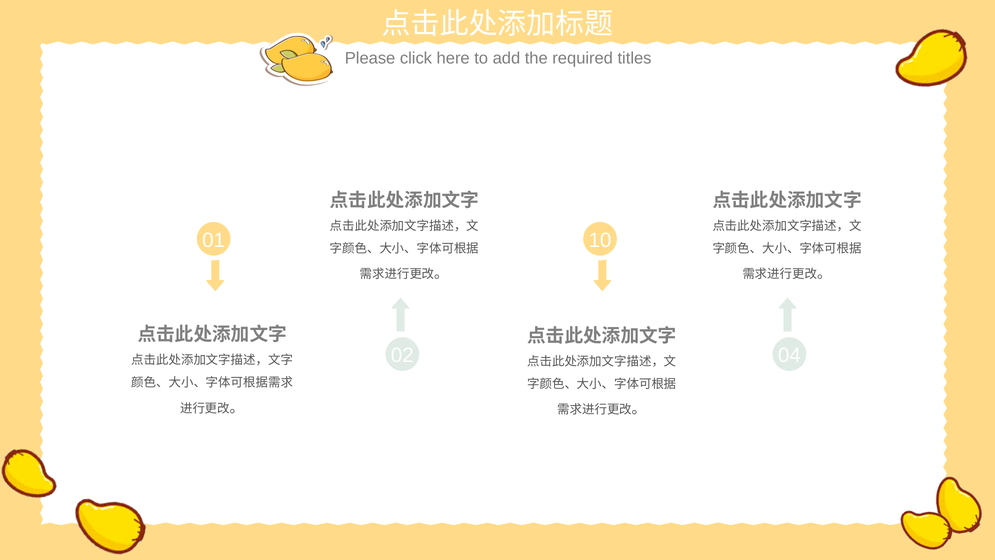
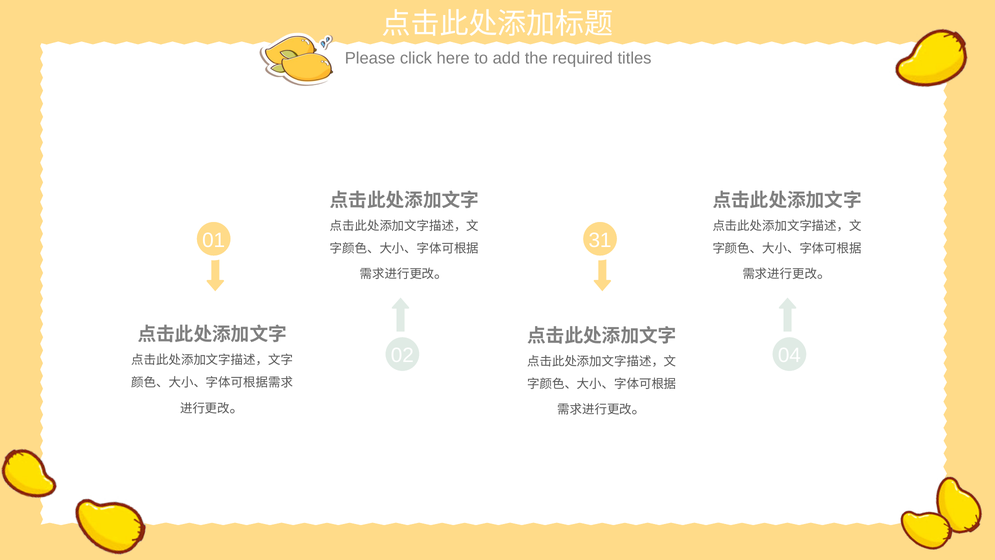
10: 10 -> 31
